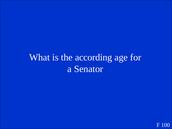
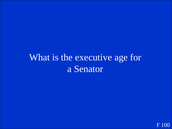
according: according -> executive
